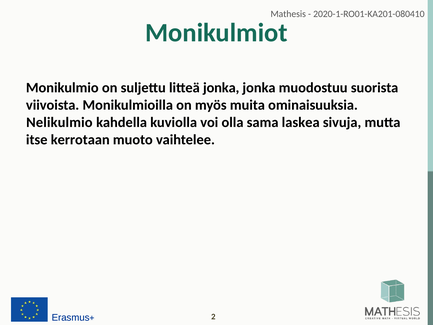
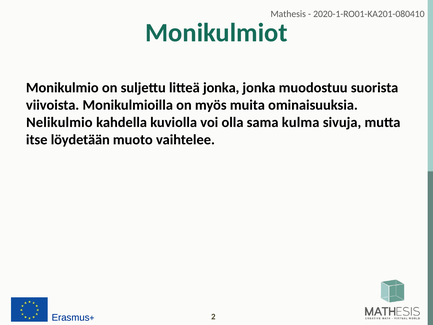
laskea: laskea -> kulma
kerrotaan: kerrotaan -> löydetään
